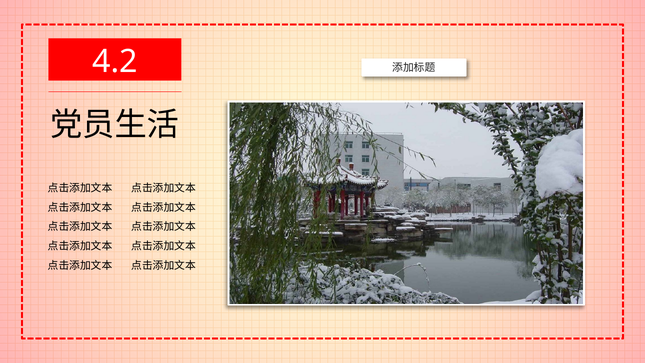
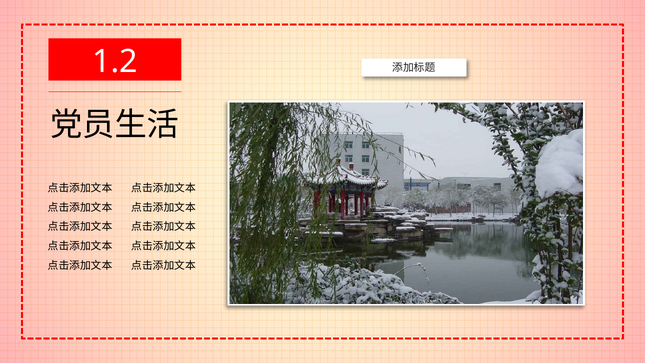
4.2: 4.2 -> 1.2
